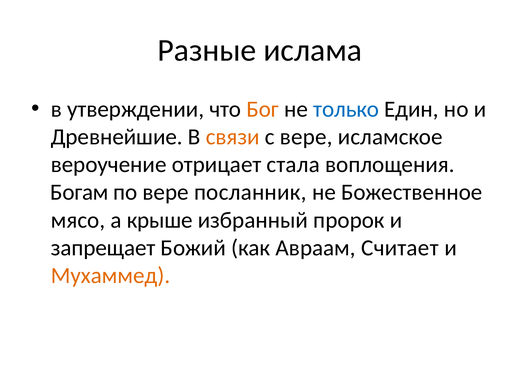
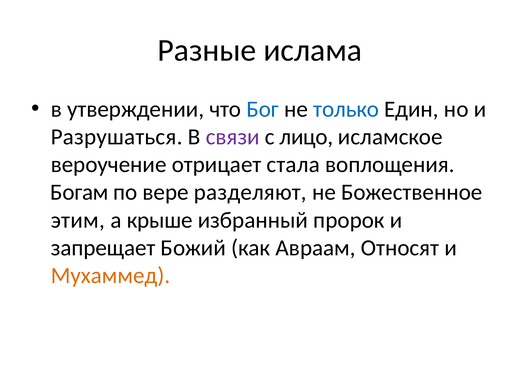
Бог colour: orange -> blue
Древнейшие: Древнейшие -> Разрушаться
связи colour: orange -> purple
с вере: вере -> лицо
посланник: посланник -> разделяют
мясо: мясо -> этим
Считает: Считает -> Относят
